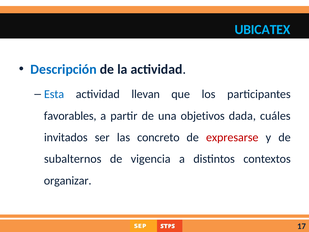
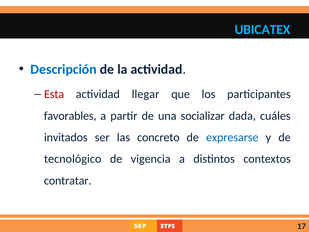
Esta colour: blue -> red
llevan: llevan -> llegar
objetivos: objetivos -> socializar
expresarse colour: red -> blue
subalternos: subalternos -> tecnológico
organizar: organizar -> contratar
